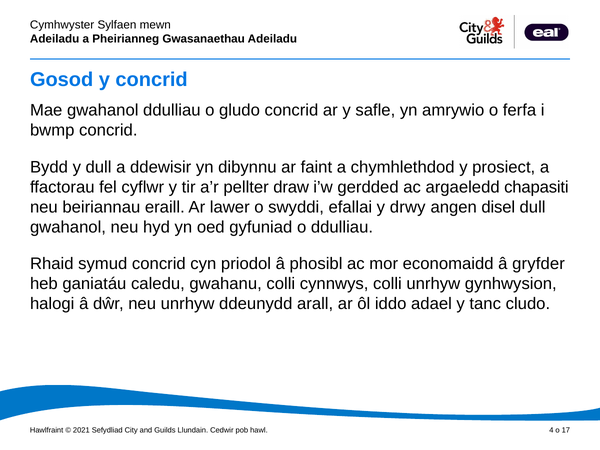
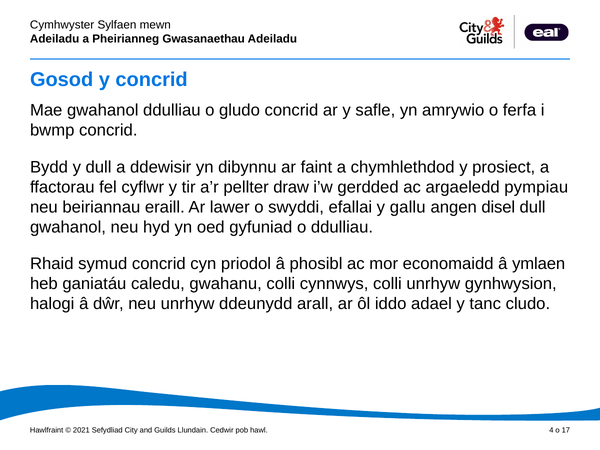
chapasiti: chapasiti -> pympiau
drwy: drwy -> gallu
gryfder: gryfder -> ymlaen
